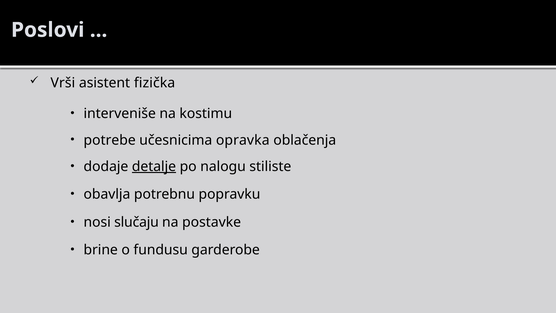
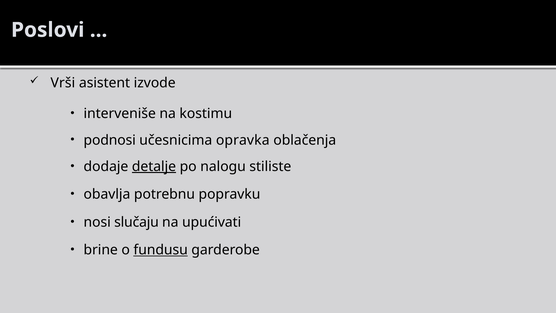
fizička: fizička -> izvode
potrebe: potrebe -> podnosi
postavke: postavke -> upućivati
fundusu underline: none -> present
